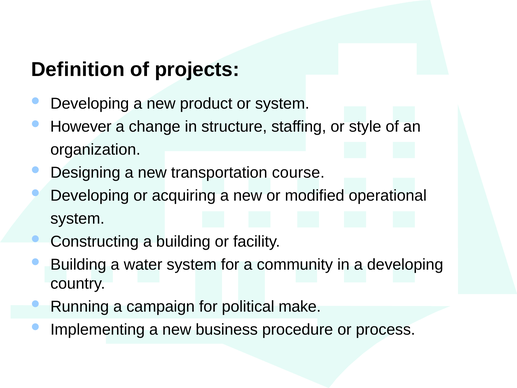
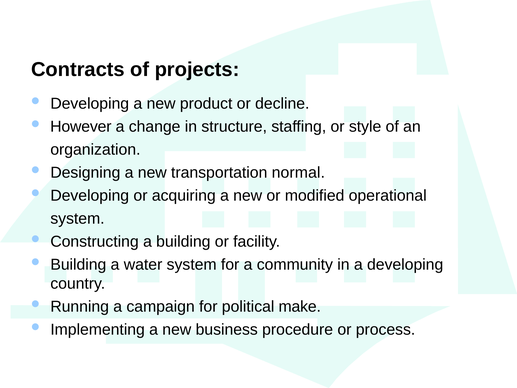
Definition: Definition -> Contracts
or system: system -> decline
course: course -> normal
